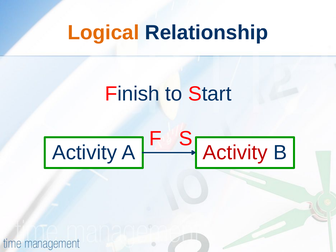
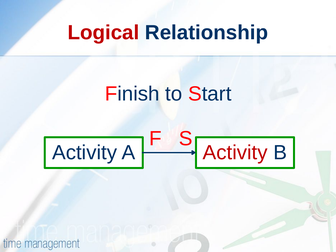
Logical colour: orange -> red
